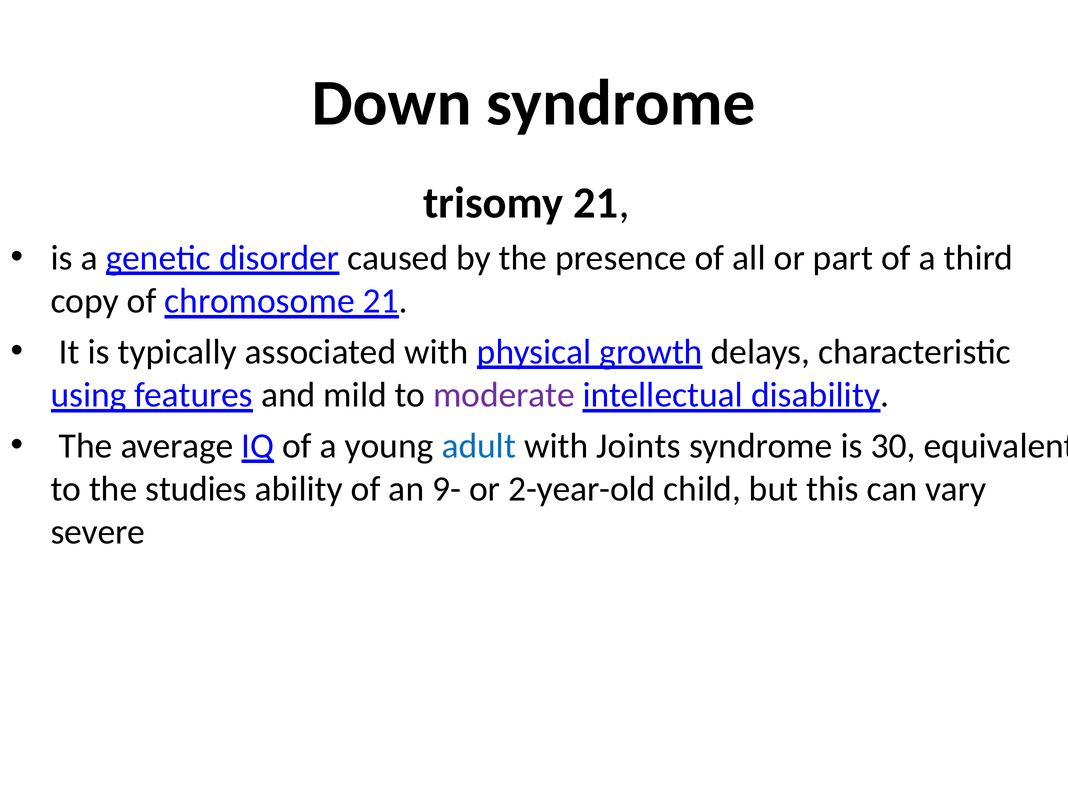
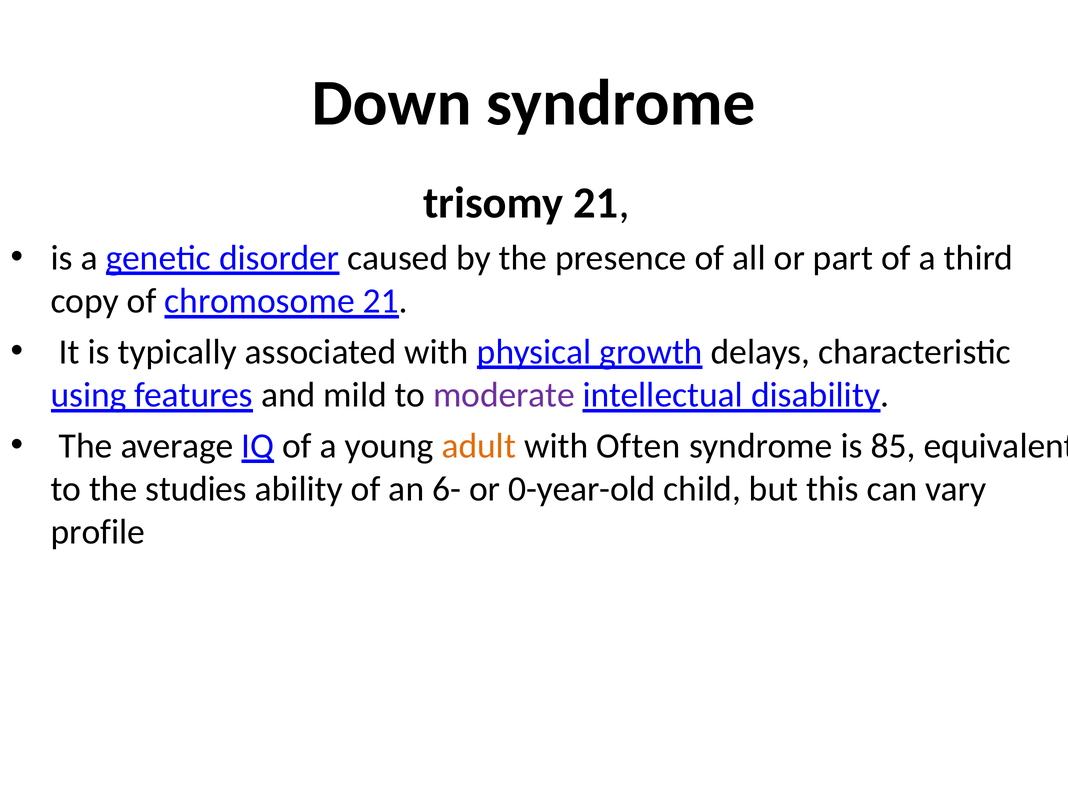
adult colour: blue -> orange
Joints: Joints -> Often
30: 30 -> 85
9-: 9- -> 6-
2-year-old: 2-year-old -> 0-year-old
severe: severe -> profile
